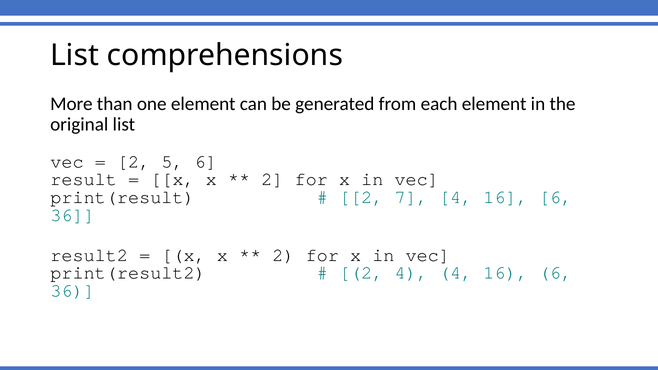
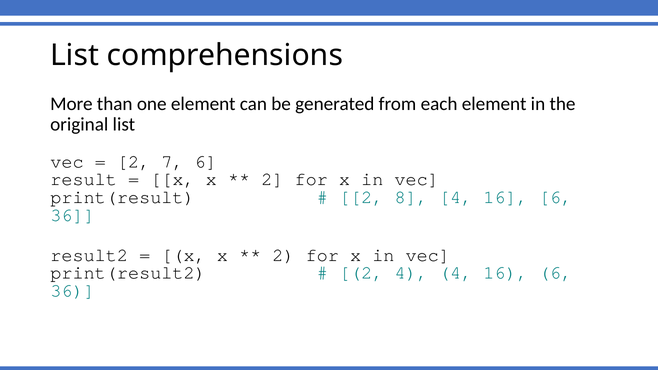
5: 5 -> 7
7: 7 -> 8
